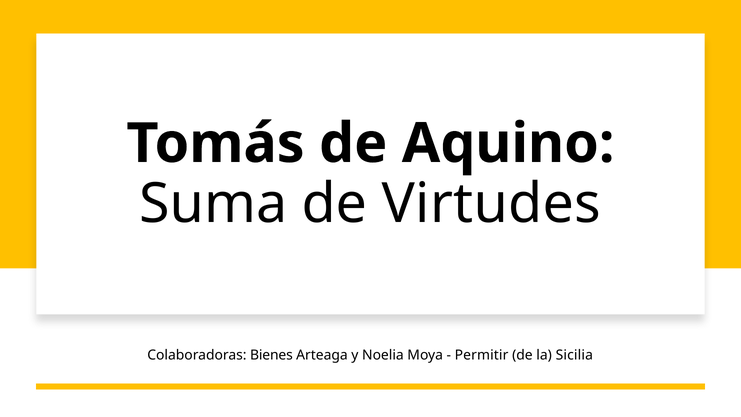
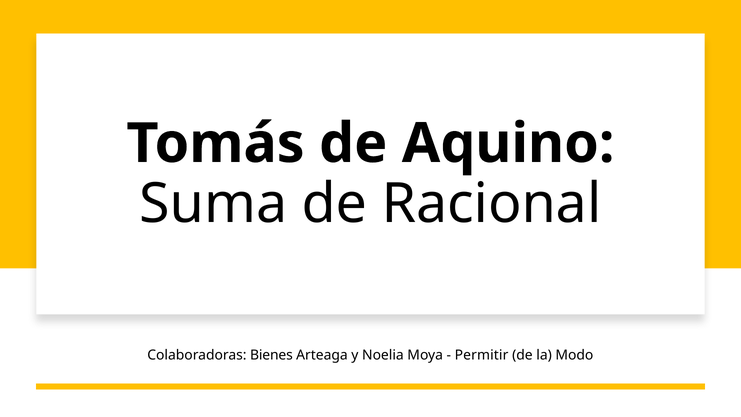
Virtudes: Virtudes -> Racional
Sicilia: Sicilia -> Modo
